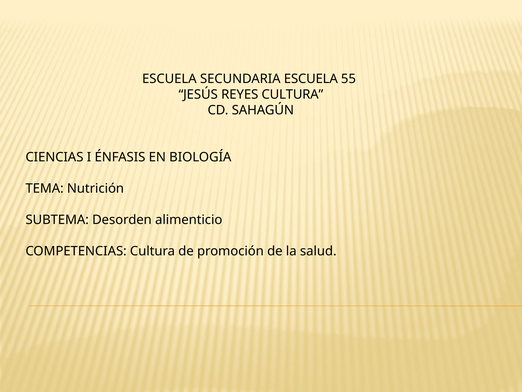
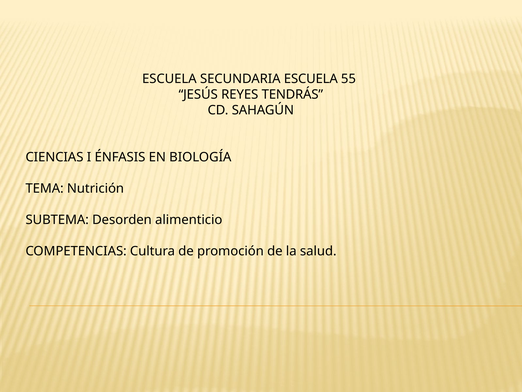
REYES CULTURA: CULTURA -> TENDRÁS
